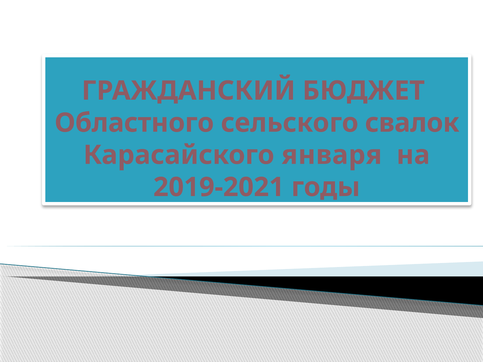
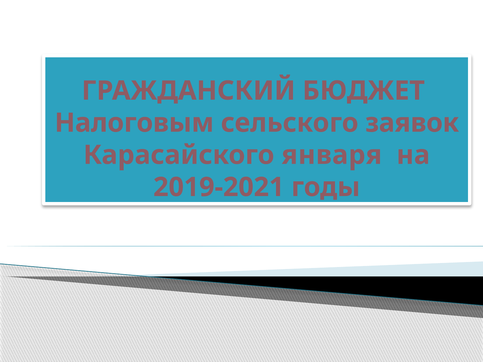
Областного: Областного -> Налоговым
свалок: свалок -> заявок
